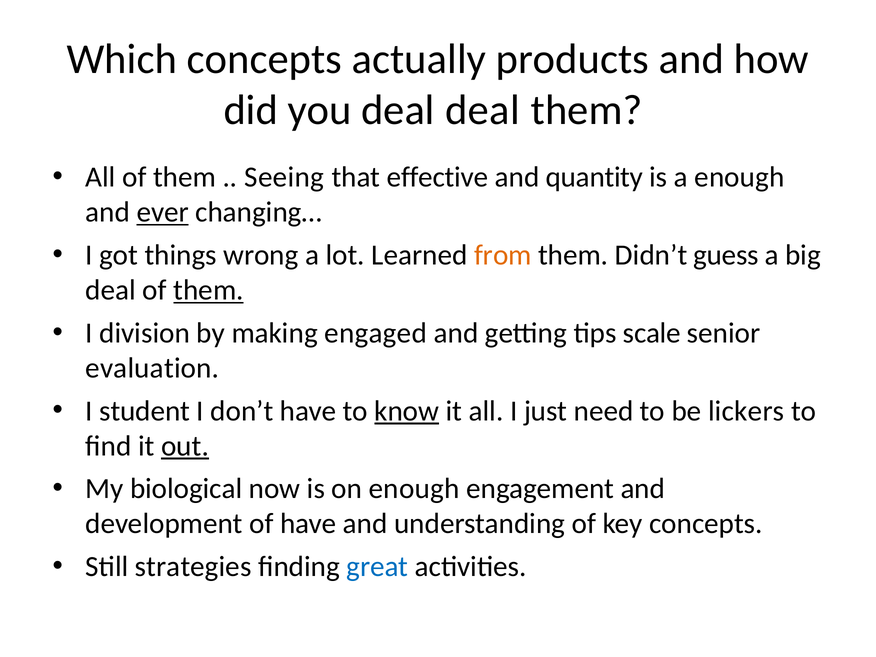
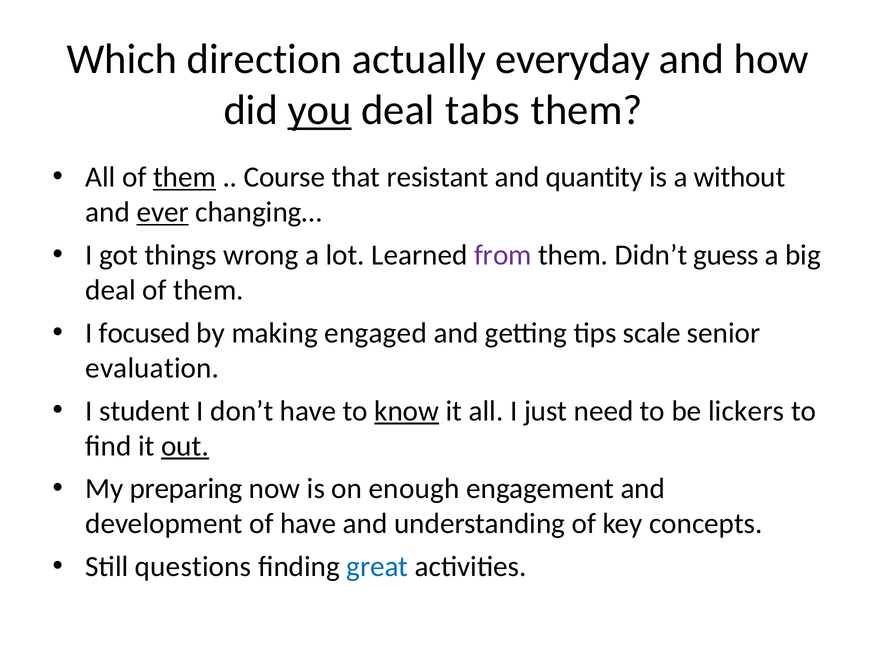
Which concepts: concepts -> direction
products: products -> everyday
you underline: none -> present
deal deal: deal -> tabs
them at (185, 177) underline: none -> present
Seeing: Seeing -> Course
effective: effective -> resistant
a enough: enough -> without
from colour: orange -> purple
them at (209, 290) underline: present -> none
division: division -> focused
biological: biological -> preparing
strategies: strategies -> questions
